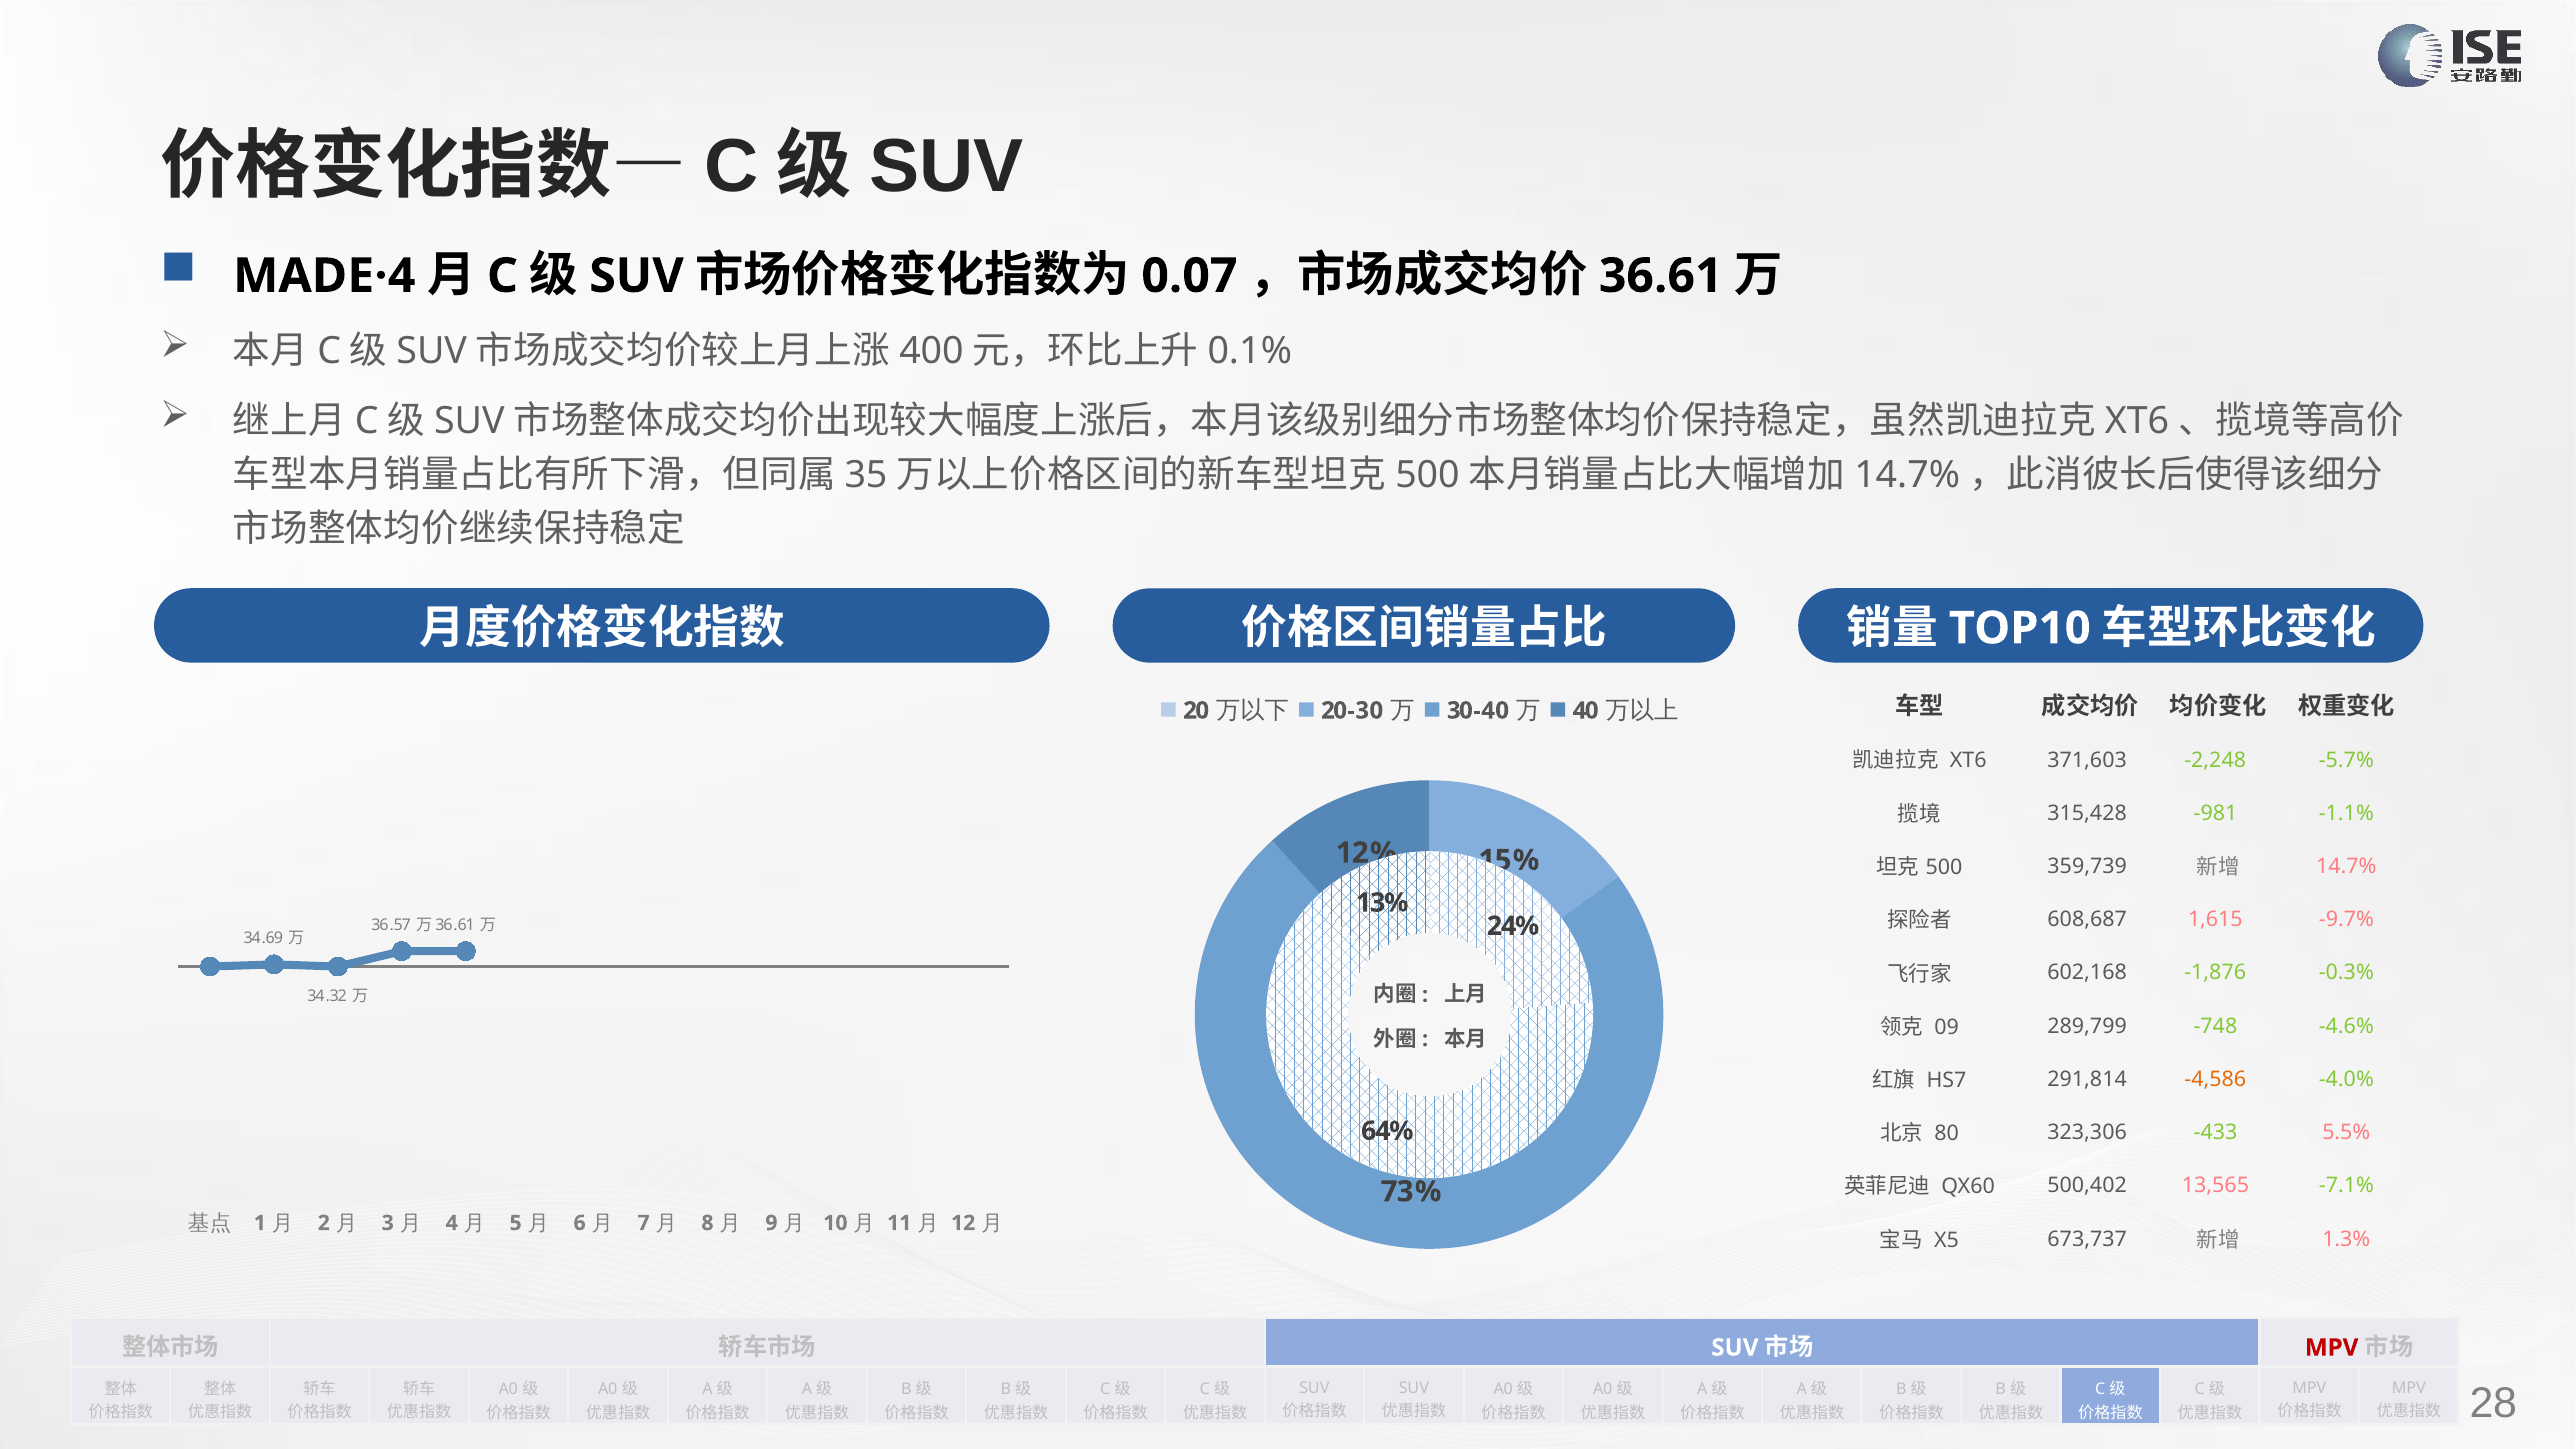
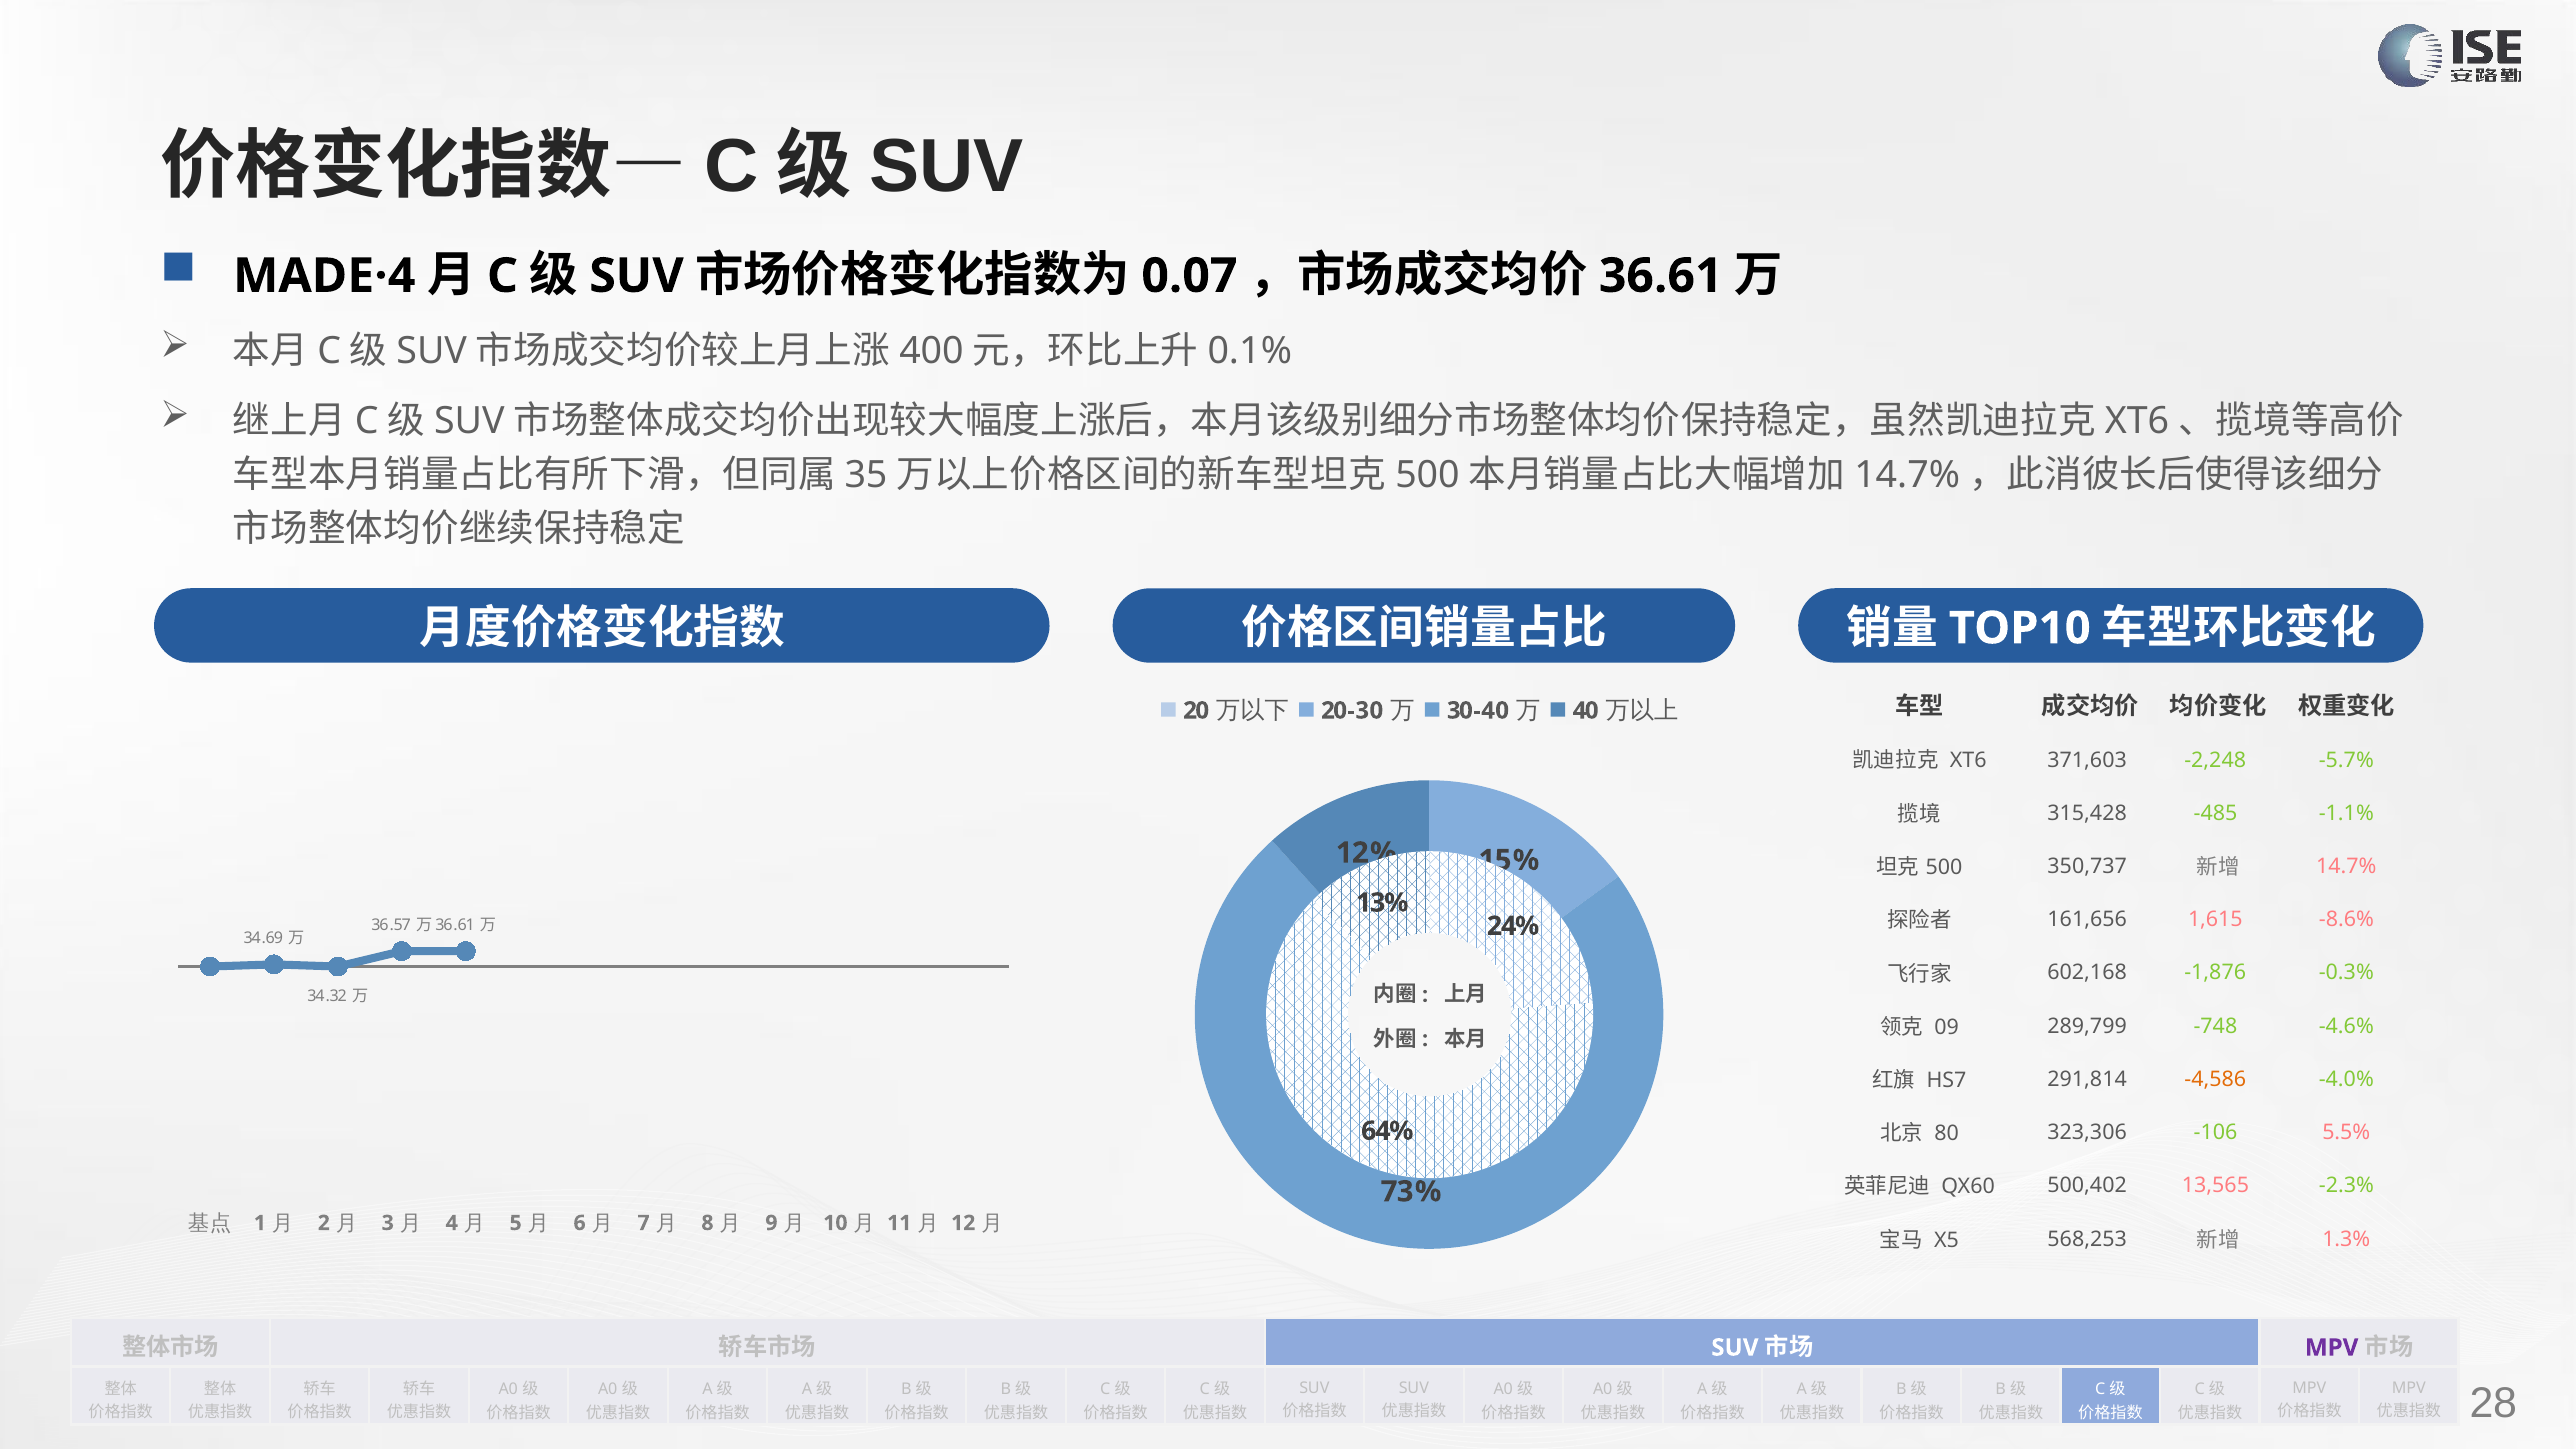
-981: -981 -> -485
359,739: 359,739 -> 350,737
608,687: 608,687 -> 161,656
-9.7%: -9.7% -> -8.6%
-433: -433 -> -106
-7.1%: -7.1% -> -2.3%
673,737: 673,737 -> 568,253
MPV at (2332, 1348) colour: red -> purple
